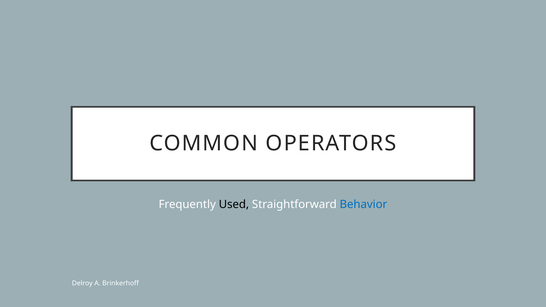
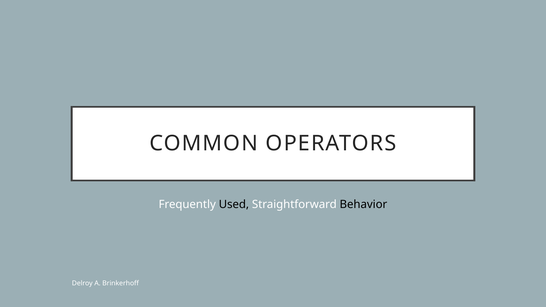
Behavior colour: blue -> black
